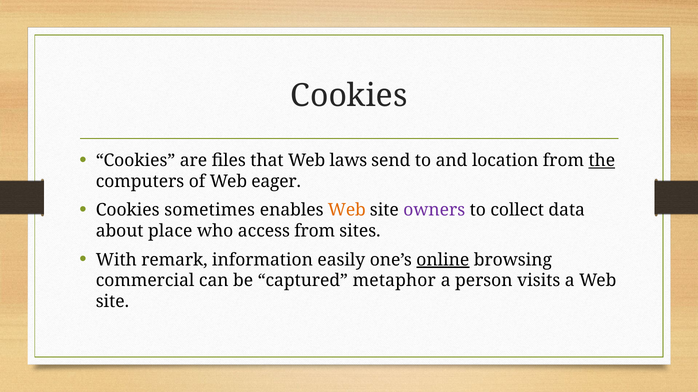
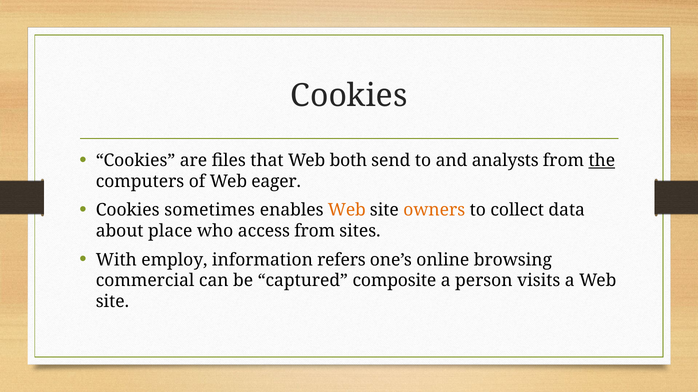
laws: laws -> both
location: location -> analysts
owners colour: purple -> orange
remark: remark -> employ
easily: easily -> refers
online underline: present -> none
metaphor: metaphor -> composite
